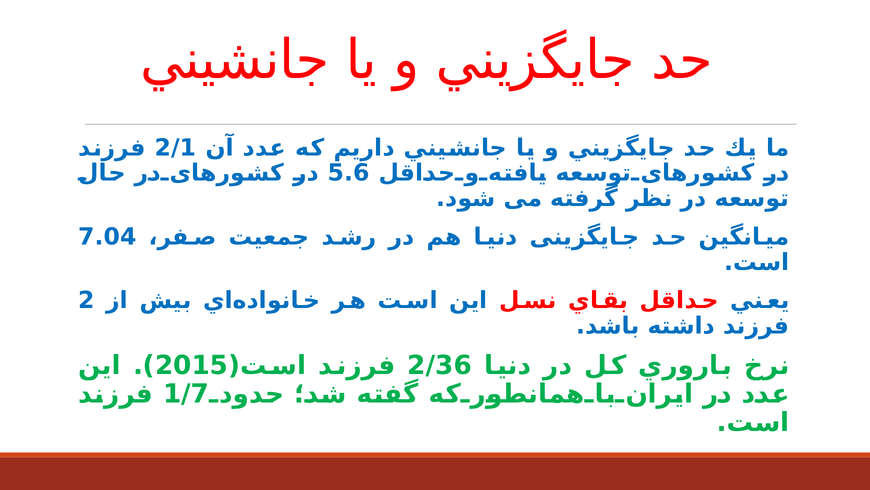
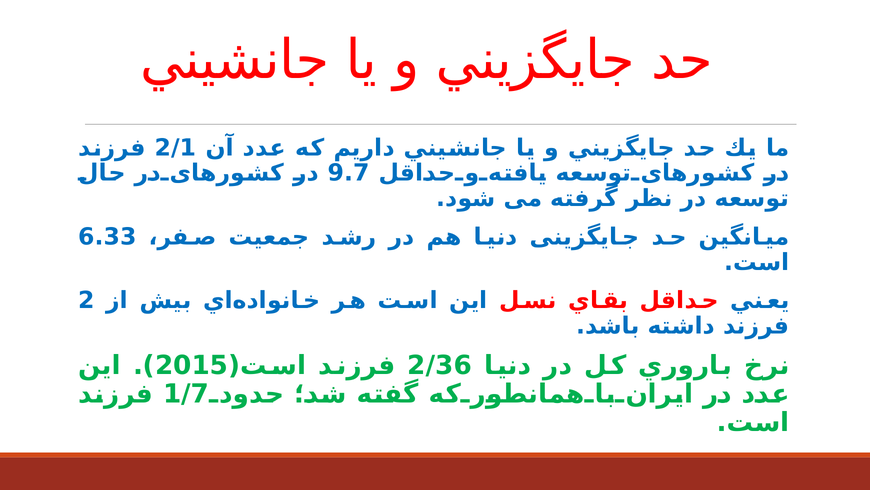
5.6: 5.6 -> 9.7
7.04: 7.04 -> 6.33
